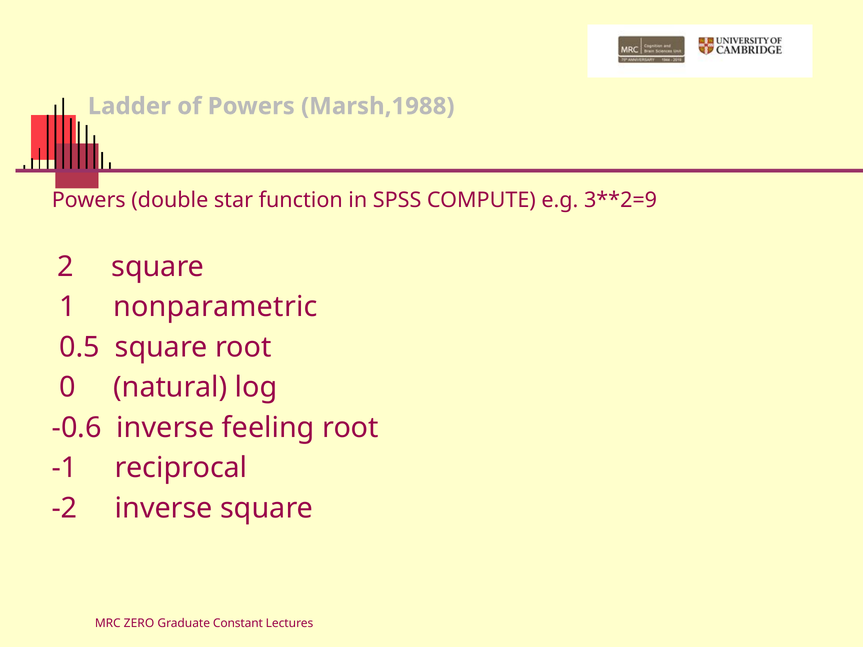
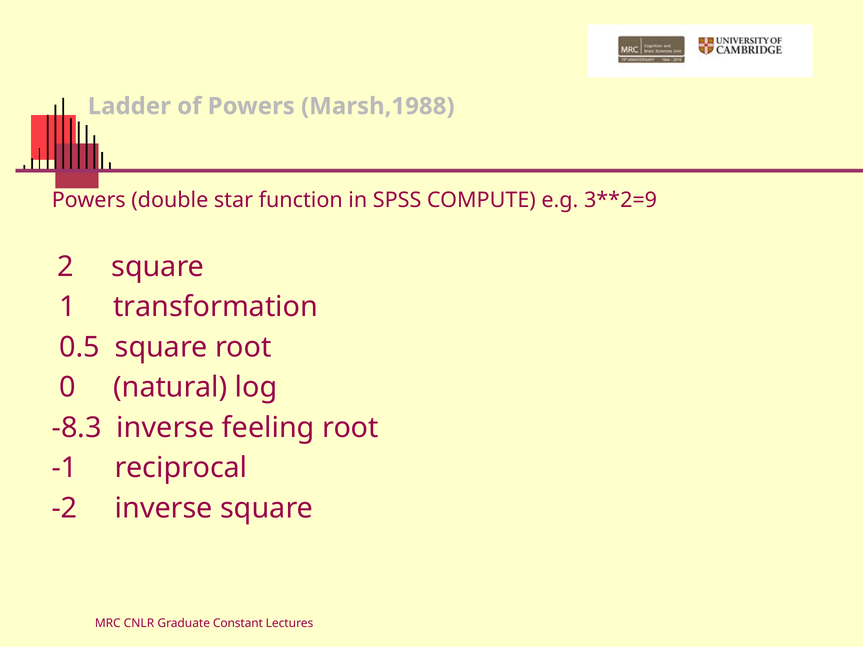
nonparametric: nonparametric -> transformation
-0.6: -0.6 -> -8.3
ZERO: ZERO -> CNLR
